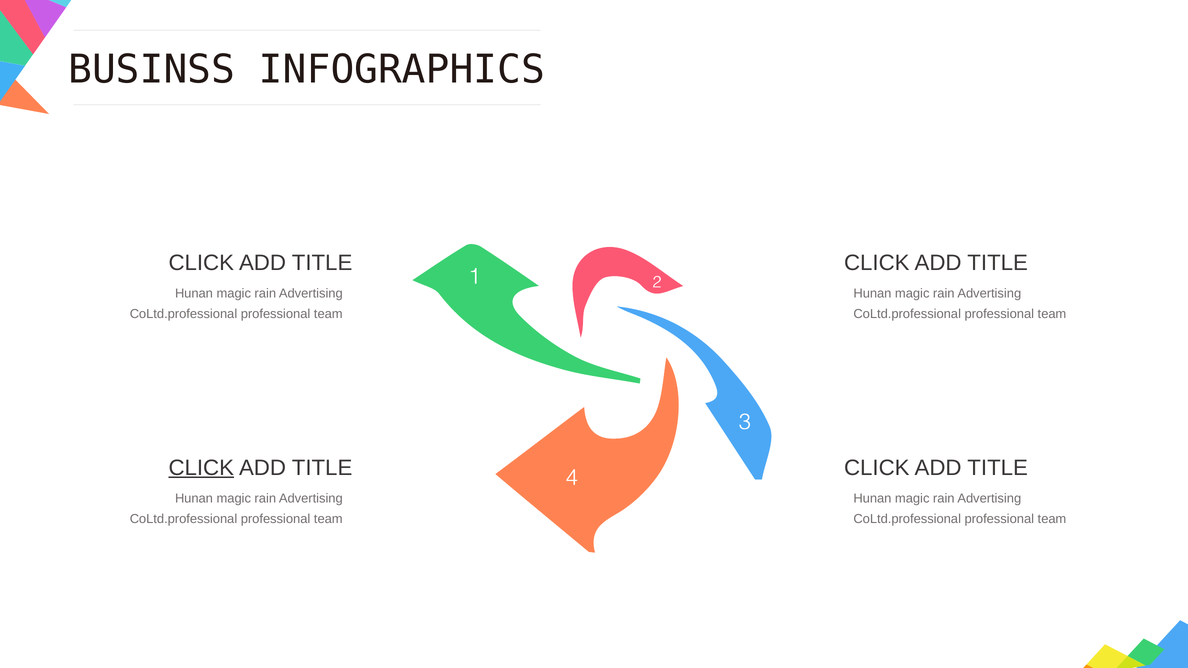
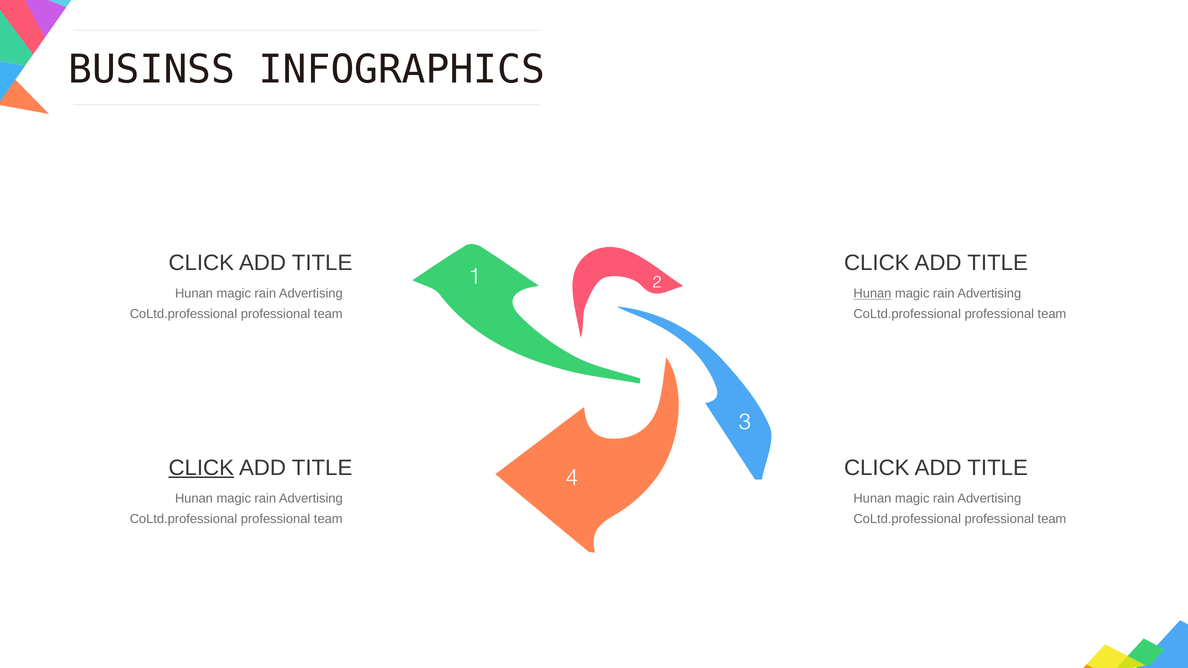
Hunan at (872, 294) underline: none -> present
